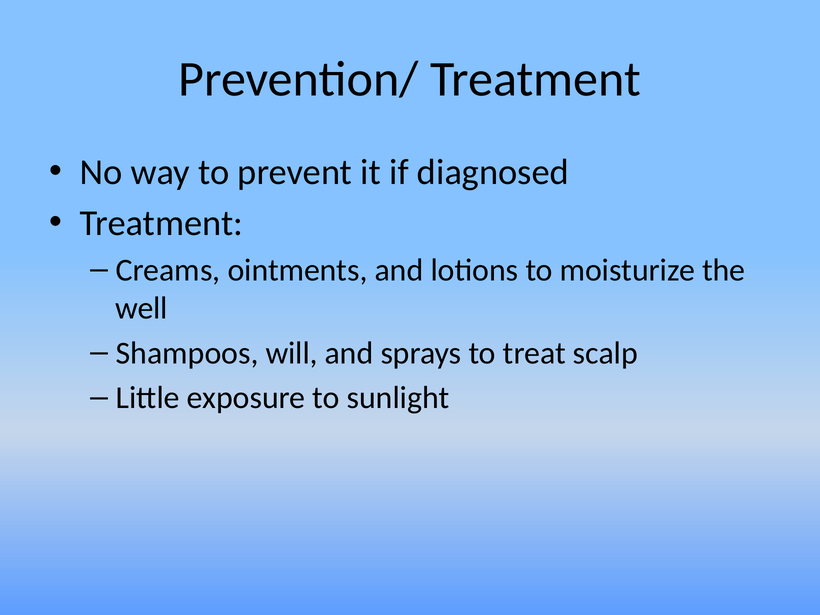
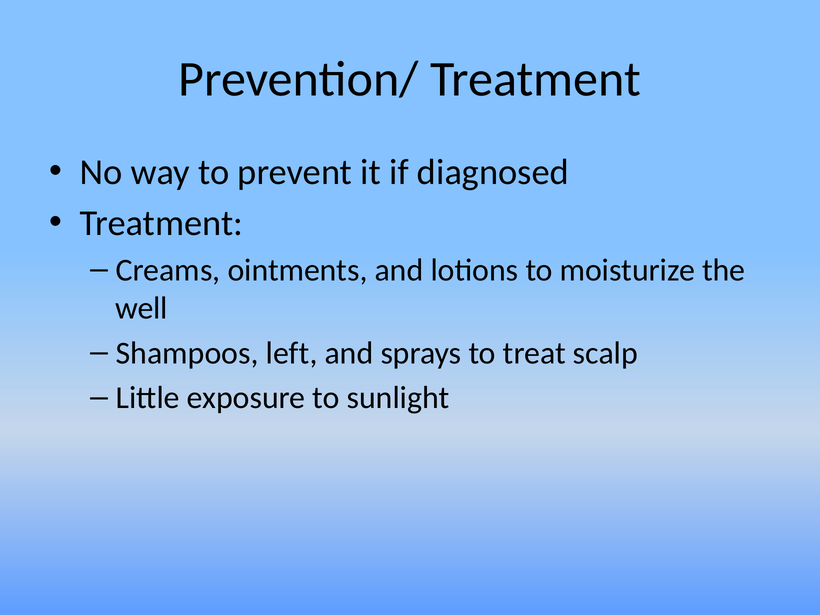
will: will -> left
